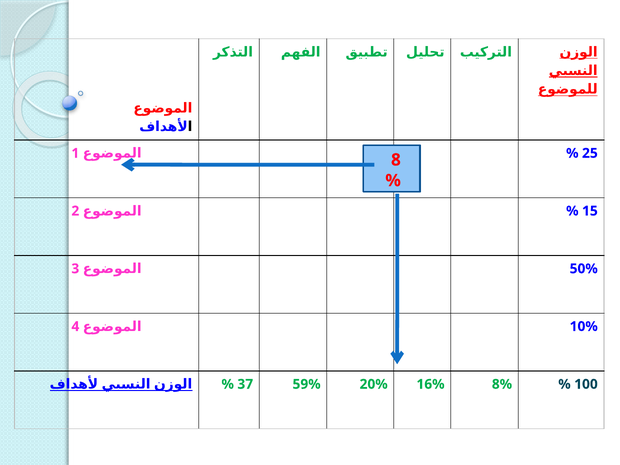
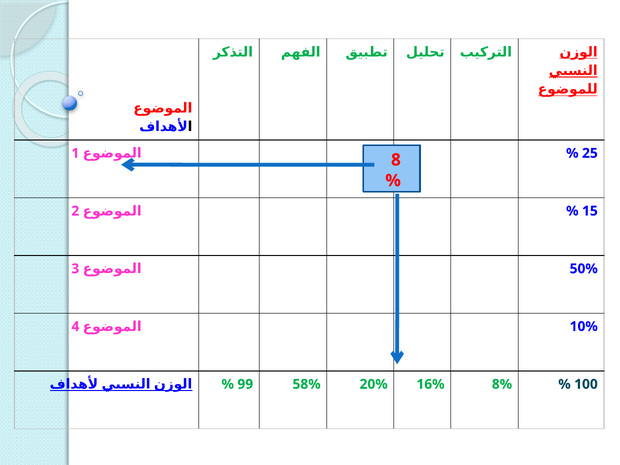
37: 37 -> 99
59%: 59% -> 58%
